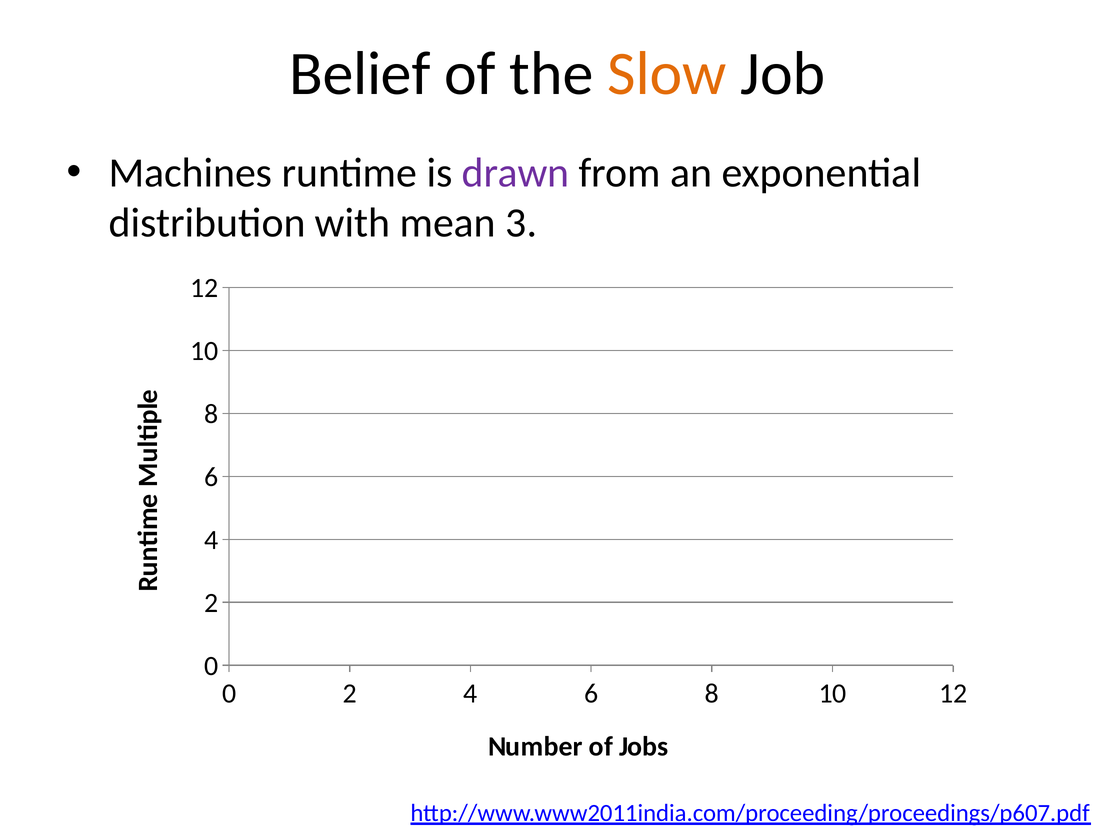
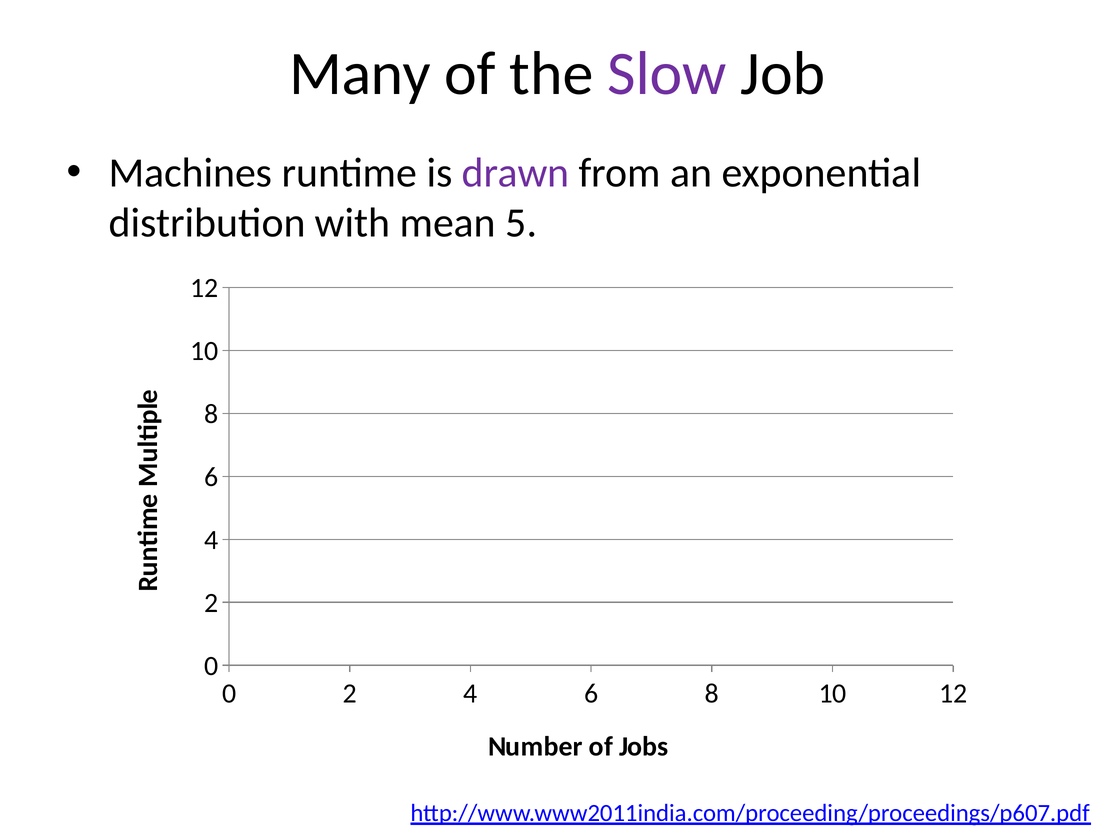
Belief: Belief -> Many
Slow colour: orange -> purple
3: 3 -> 5
